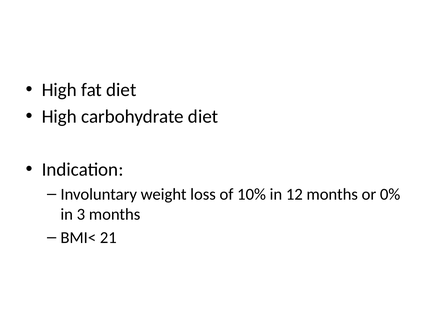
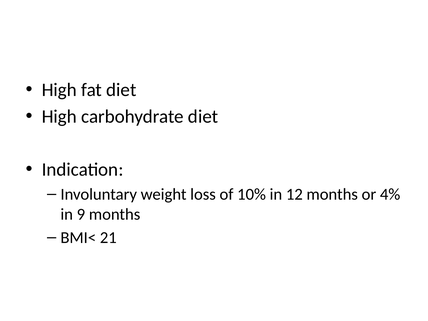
0%: 0% -> 4%
3: 3 -> 9
